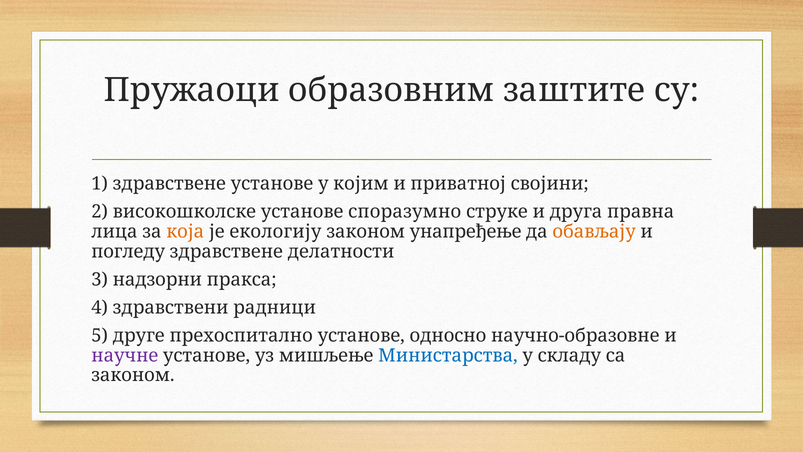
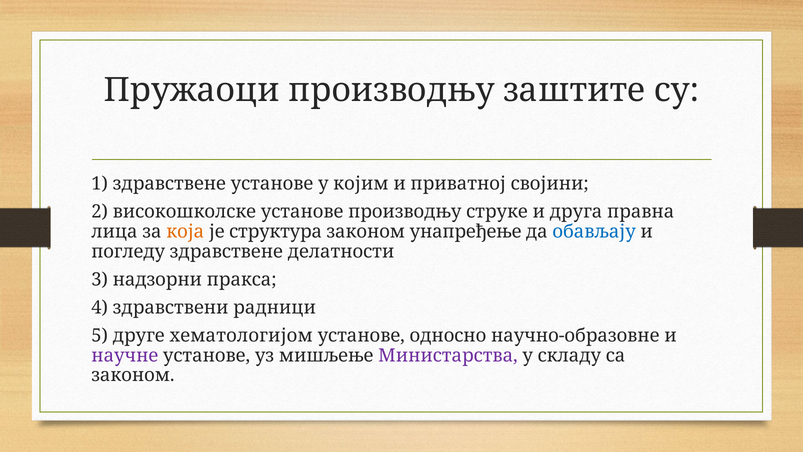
Пружаоци образовним: образовним -> производњу
установе споразумно: споразумно -> производњу
екологију: екологију -> структура
обављају colour: orange -> blue
прехоспитално: прехоспитално -> хематологијом
Министарства colour: blue -> purple
